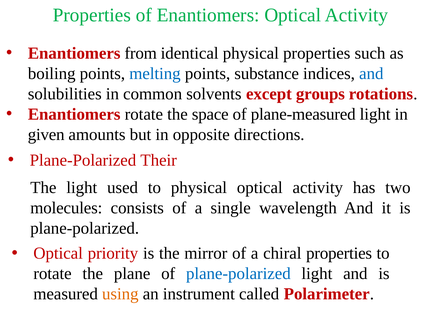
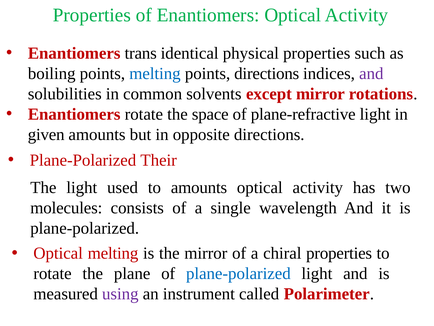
from: from -> trans
points substance: substance -> directions
and at (371, 73) colour: blue -> purple
except groups: groups -> mirror
plane-measured: plane-measured -> plane-refractive
to physical: physical -> amounts
Optical priority: priority -> melting
using colour: orange -> purple
